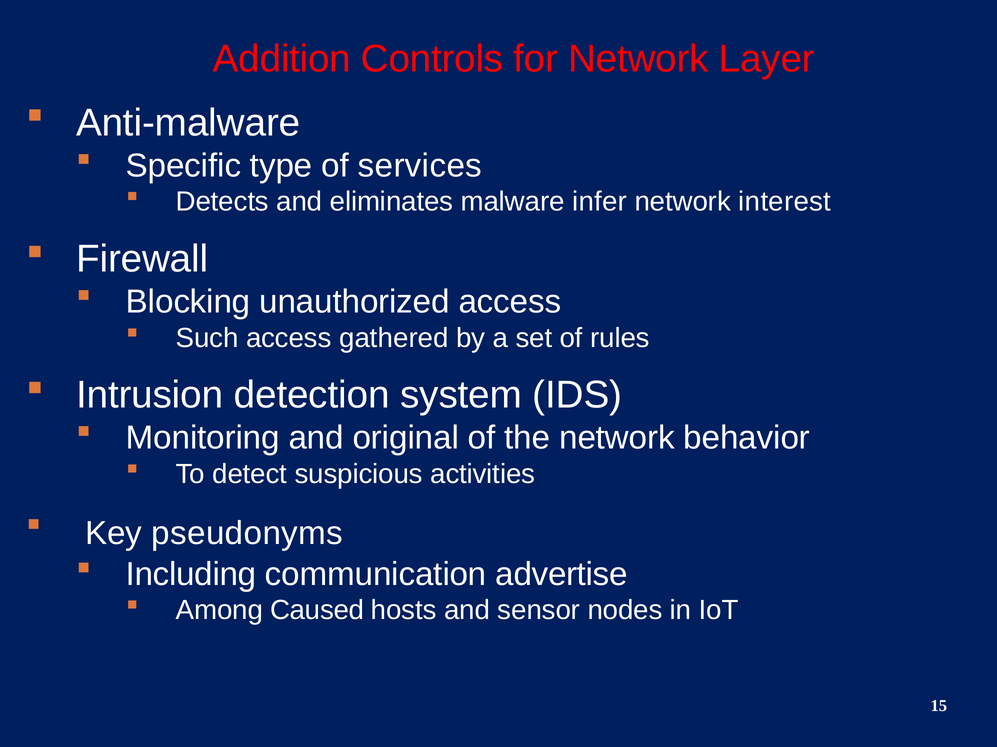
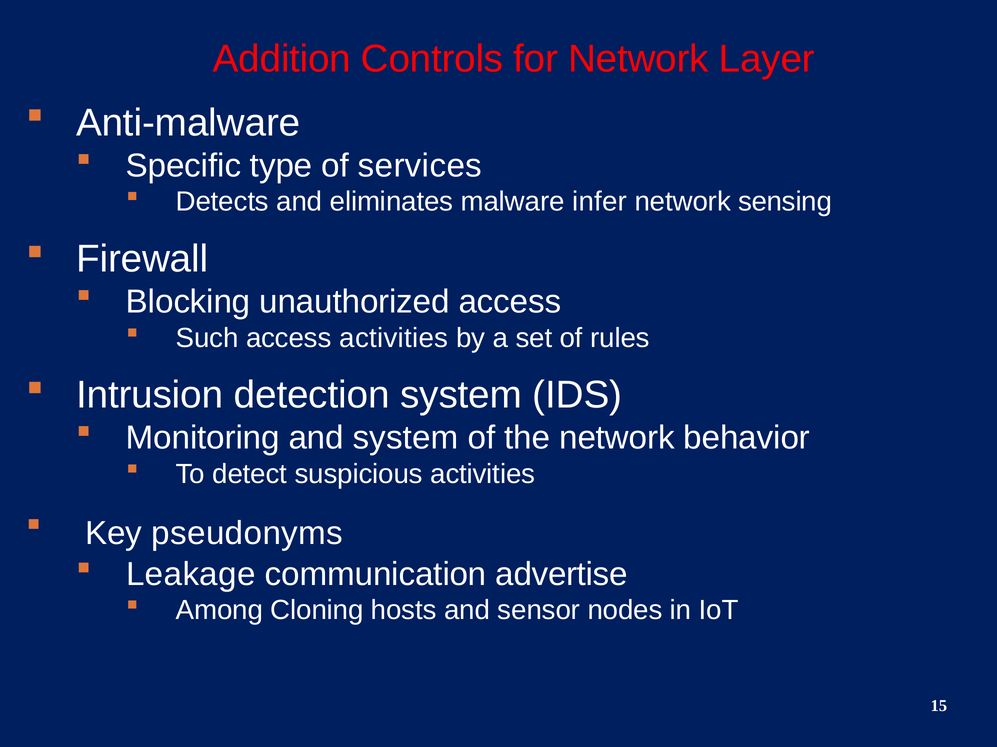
interest: interest -> sensing
access gathered: gathered -> activities
and original: original -> system
Including: Including -> Leakage
Caused: Caused -> Cloning
